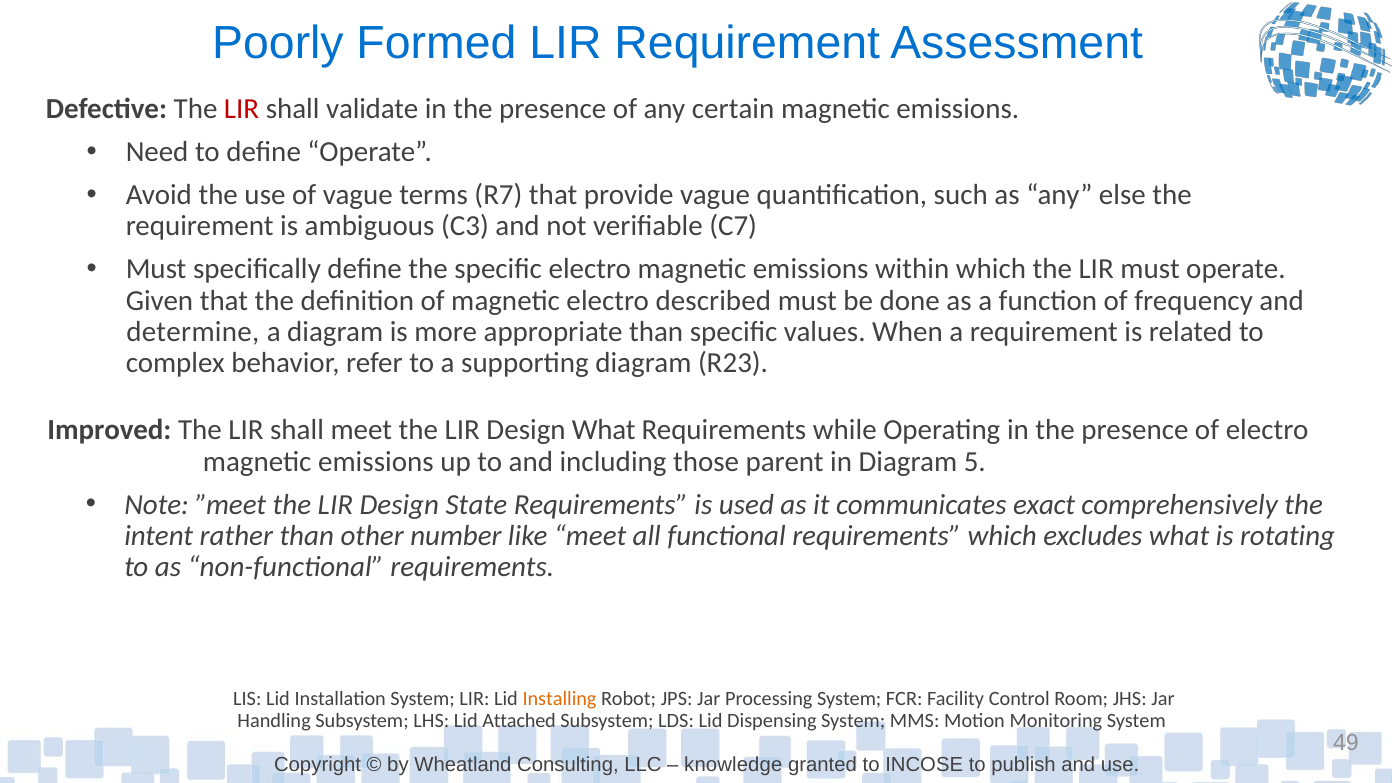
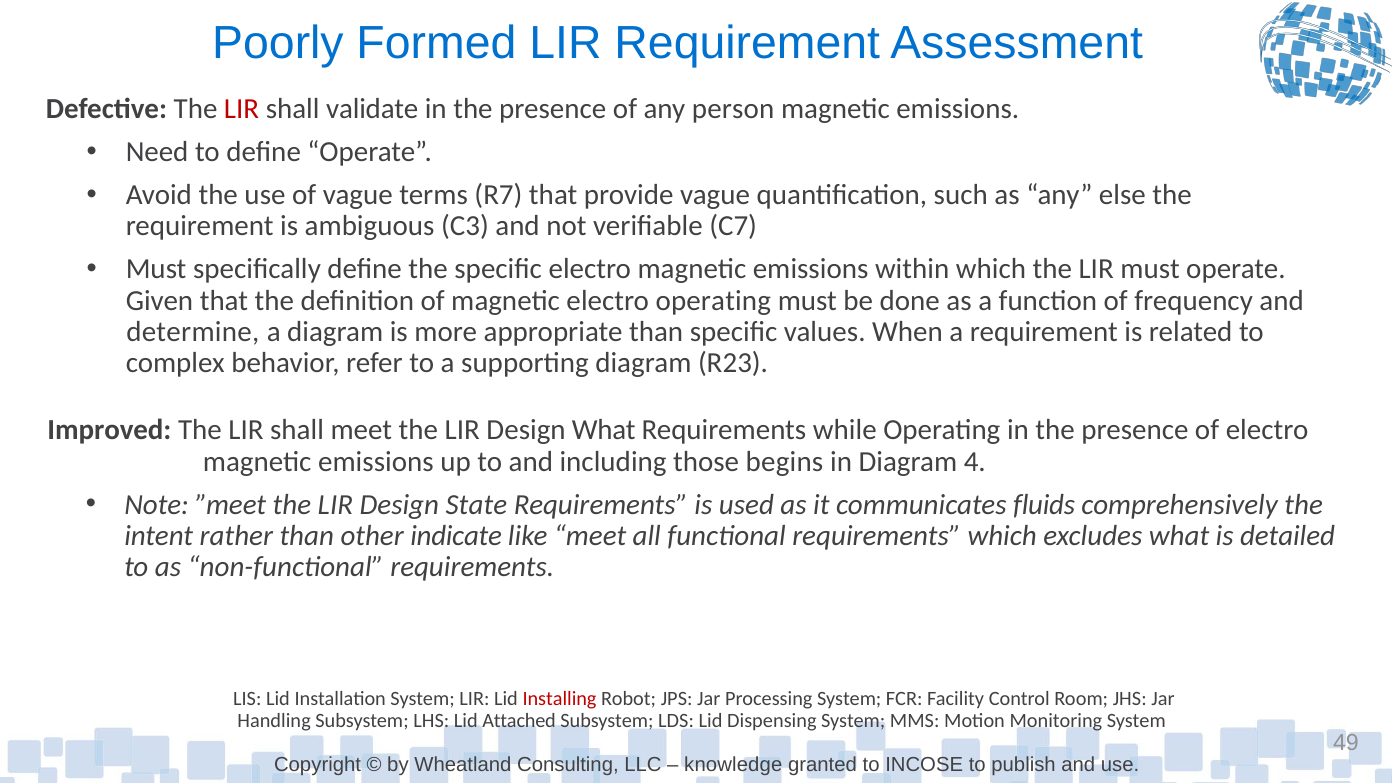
certain: certain -> person
electro described: described -> operating
parent: parent -> begins
5: 5 -> 4
exact: exact -> fluids
number: number -> indicate
rotating: rotating -> detailed
Installing colour: orange -> red
